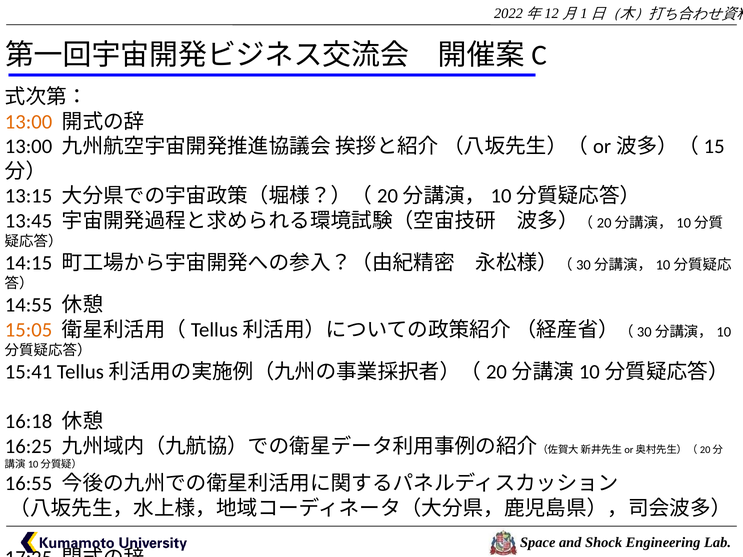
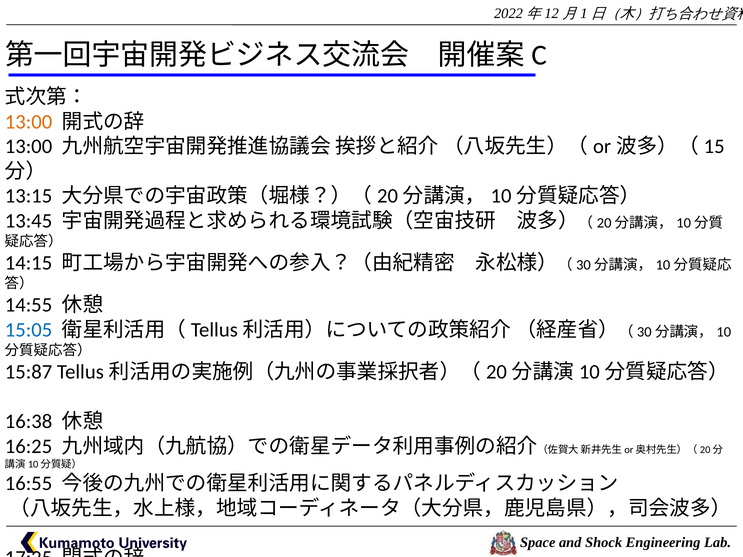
15:05 colour: orange -> blue
15:41: 15:41 -> 15:87
16:18: 16:18 -> 16:38
